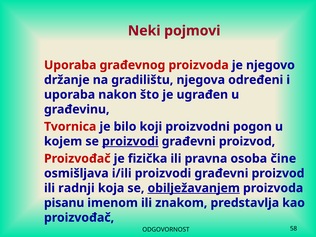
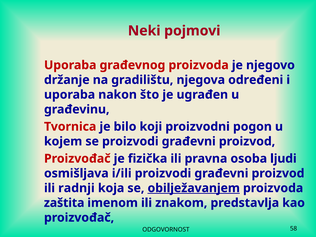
proizvodi at (130, 141) underline: present -> none
čine: čine -> ljudi
pisanu: pisanu -> zaštita
